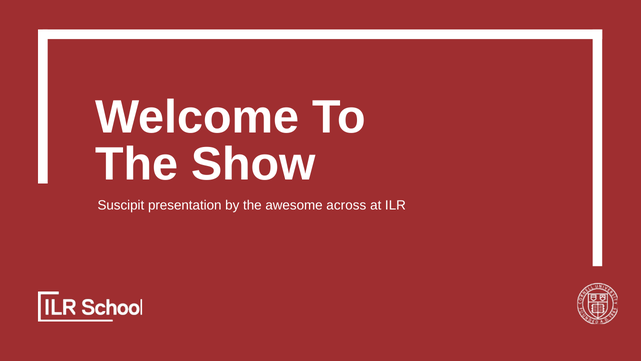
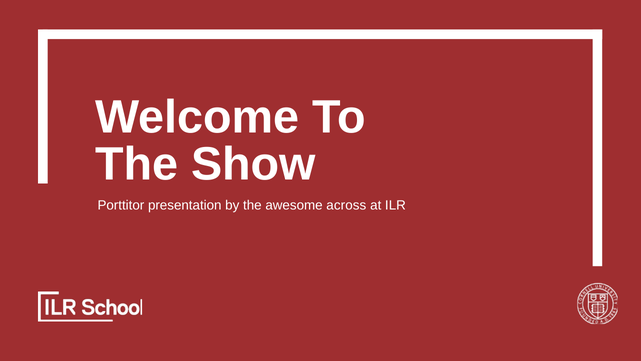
Suscipit: Suscipit -> Porttitor
